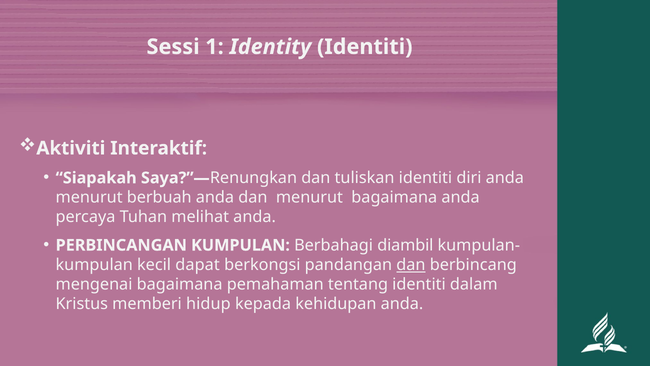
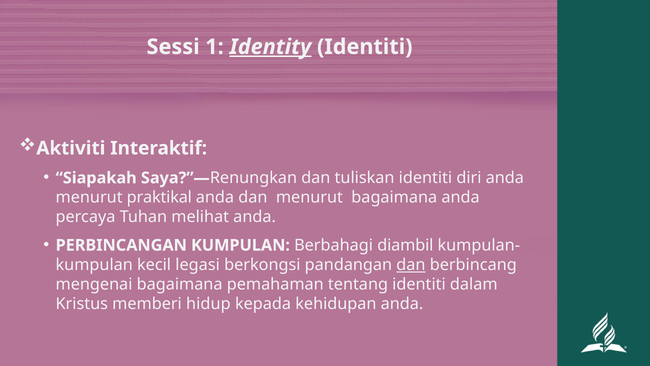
Identity underline: none -> present
berbuah: berbuah -> praktikal
dapat: dapat -> legasi
